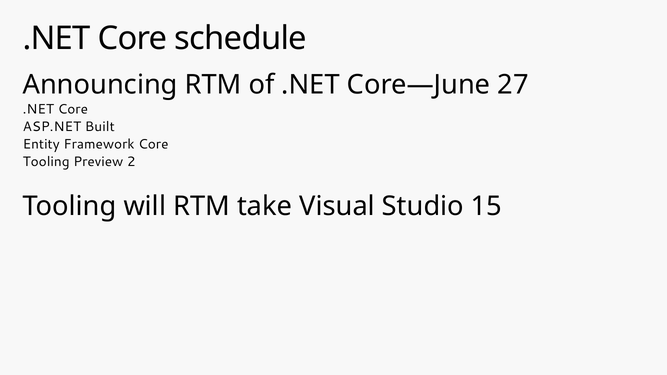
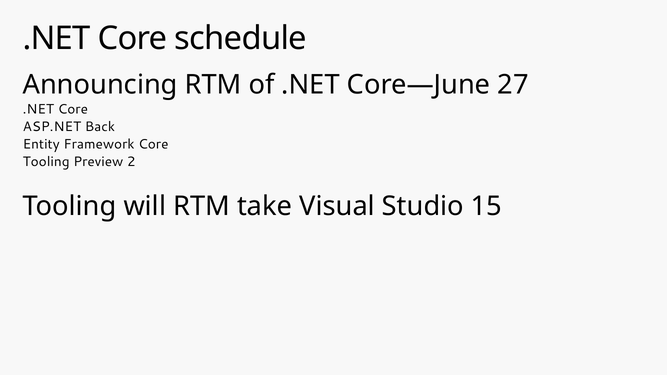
Built: Built -> Back
